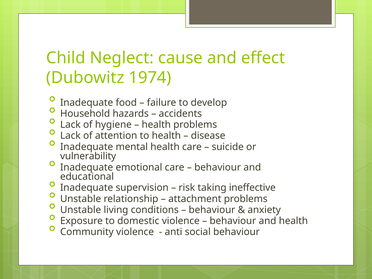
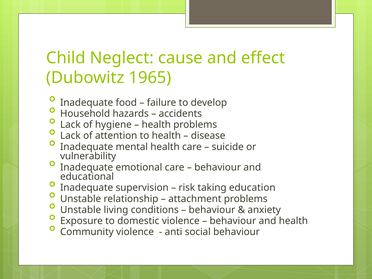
1974: 1974 -> 1965
ineffective: ineffective -> education
